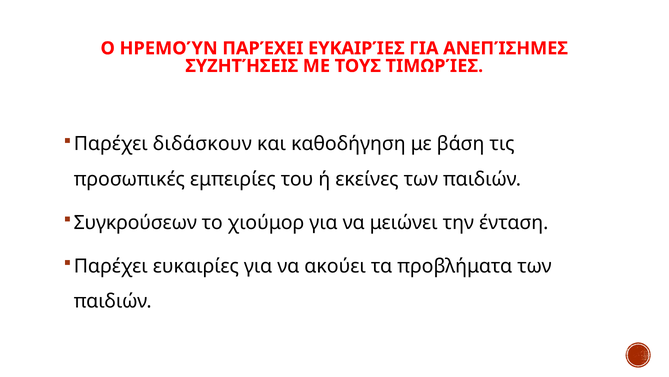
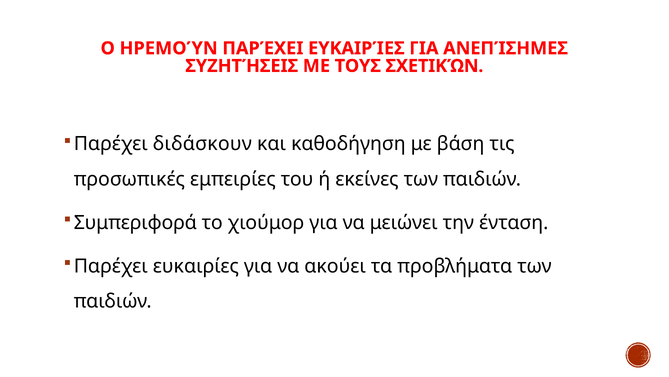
ΤΙΜΩΡΊΕΣ: ΤΙΜΩΡΊΕΣ -> ΣΧΕΤΙΚΏΝ
Συγκρούσεων: Συγκρούσεων -> Συμπεριφορά
